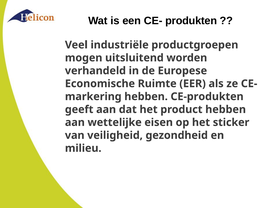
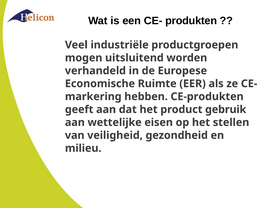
product hebben: hebben -> gebruik
sticker: sticker -> stellen
